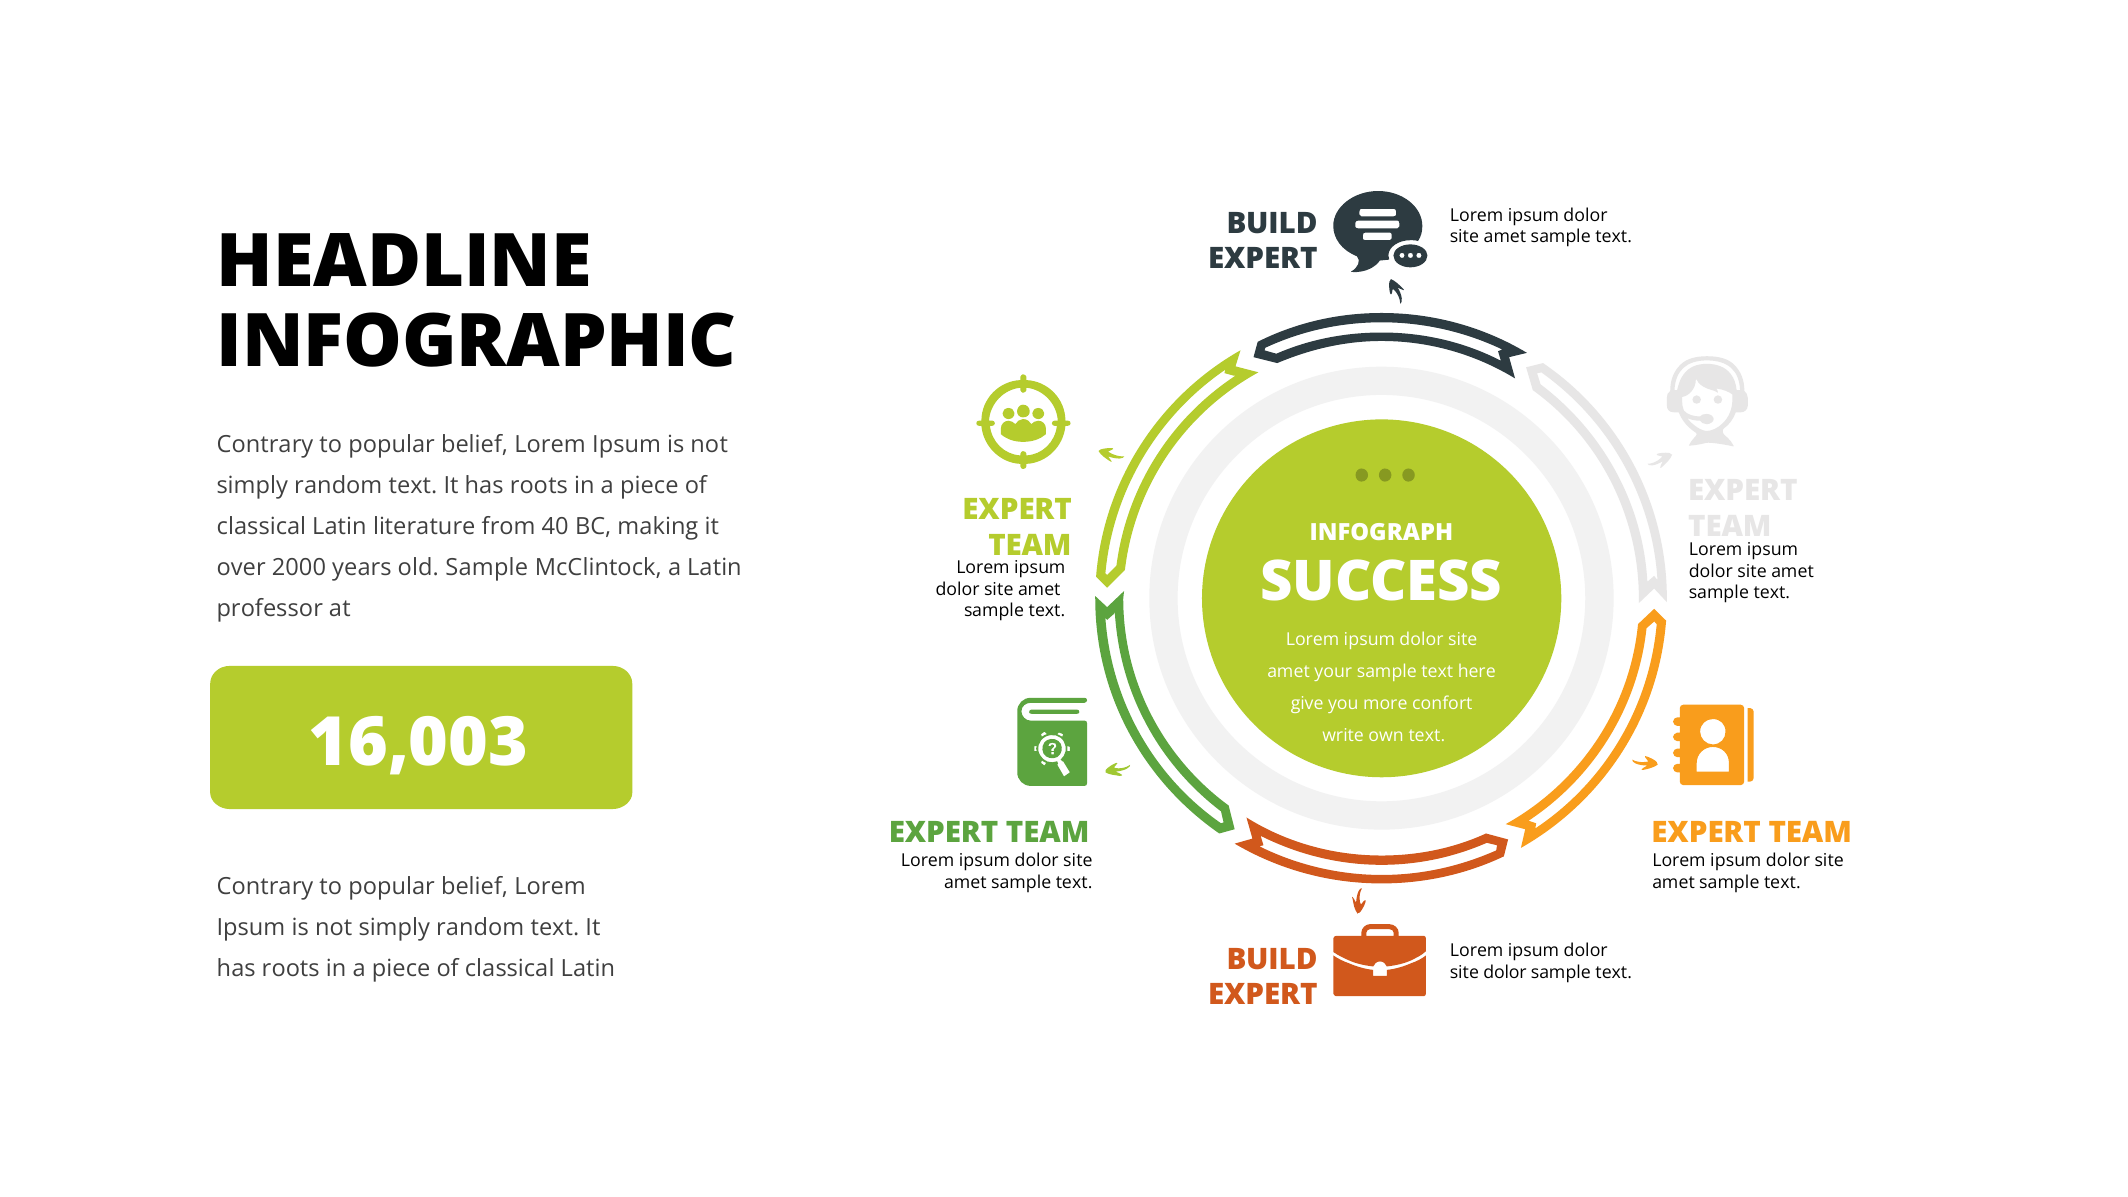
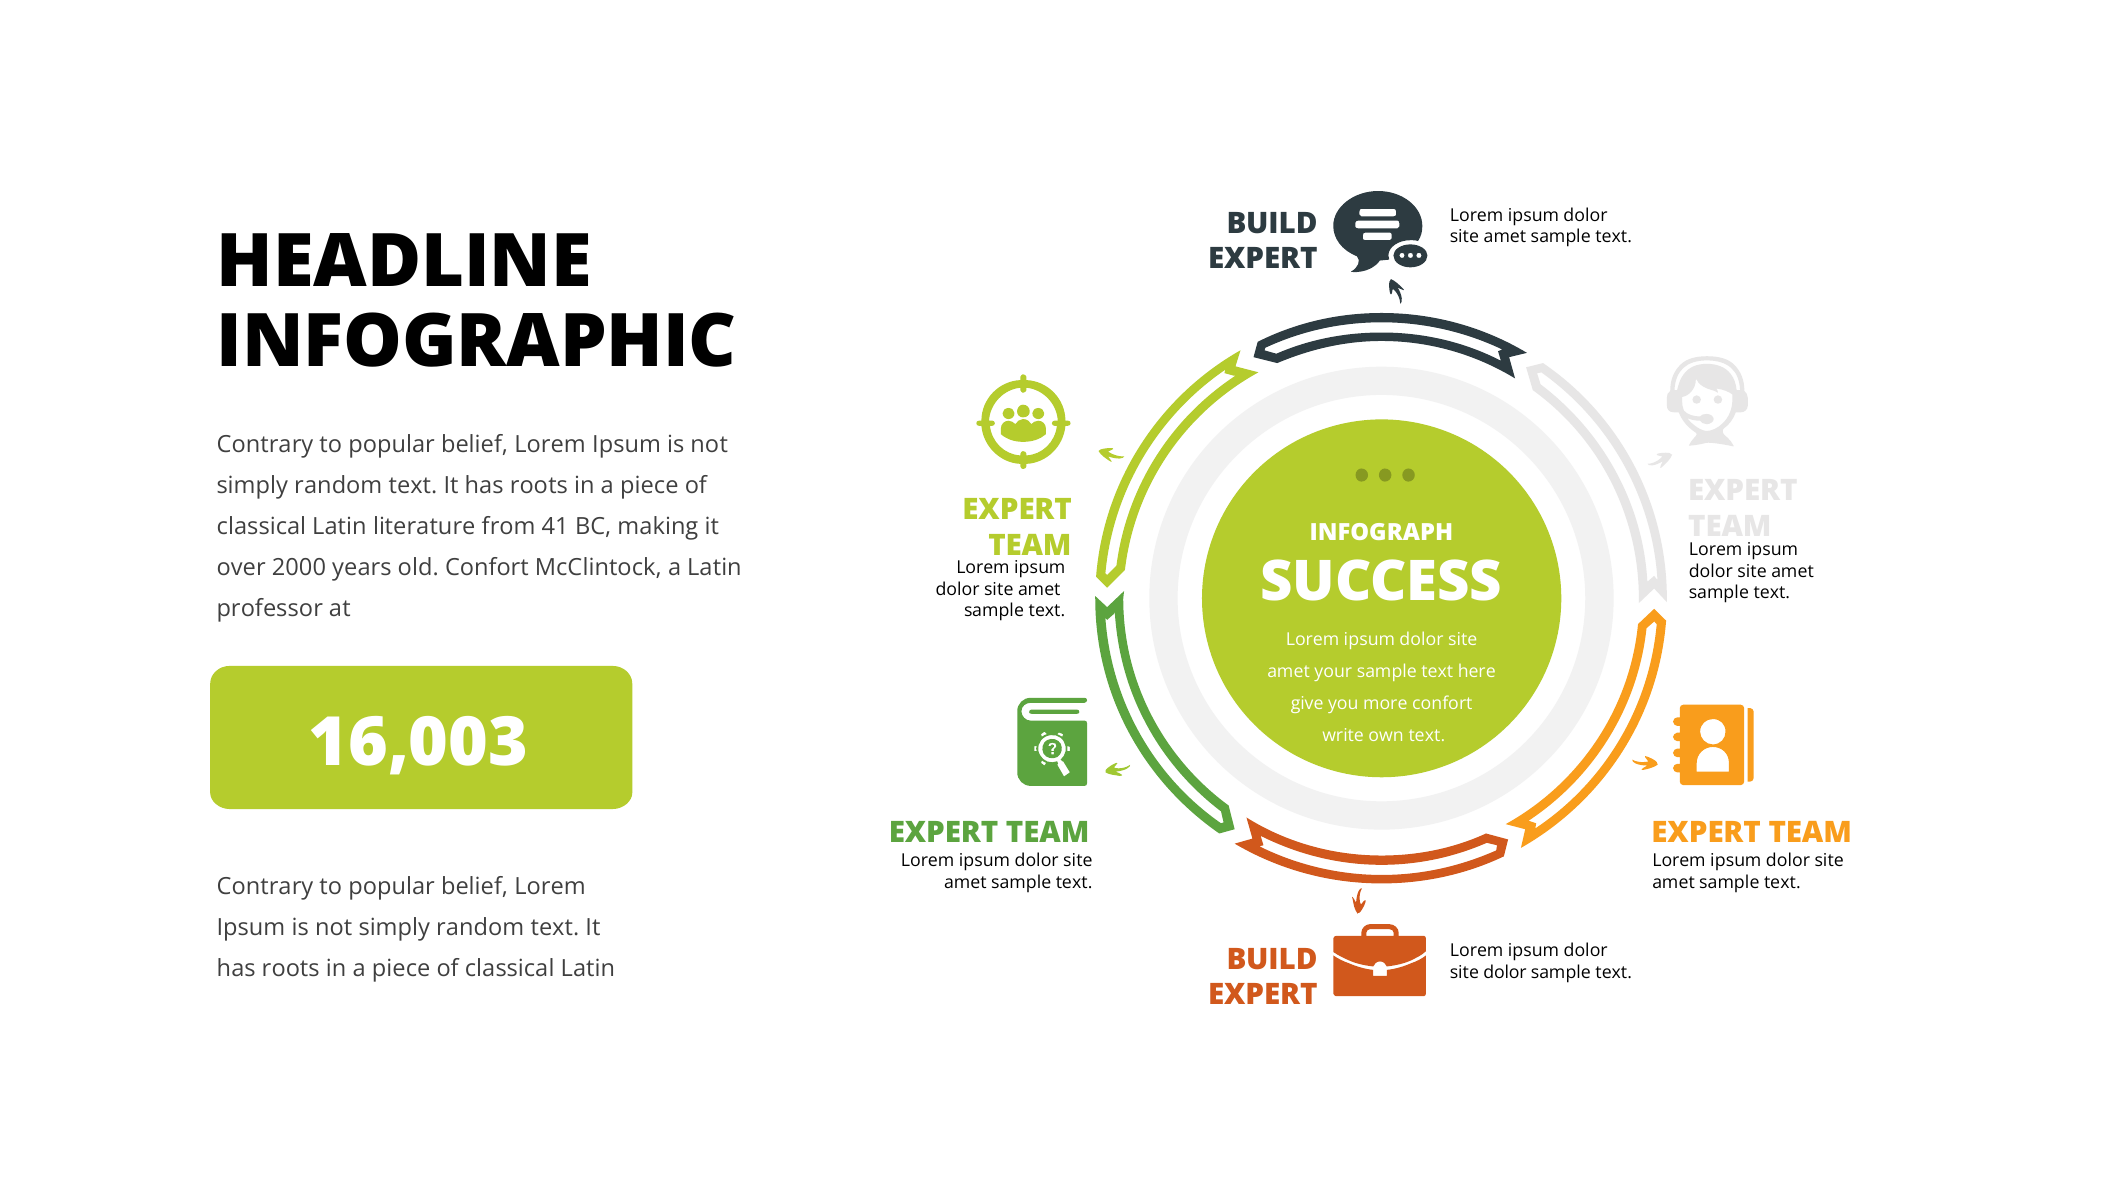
40: 40 -> 41
old Sample: Sample -> Confort
